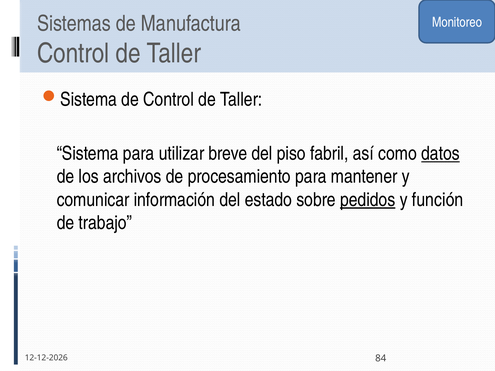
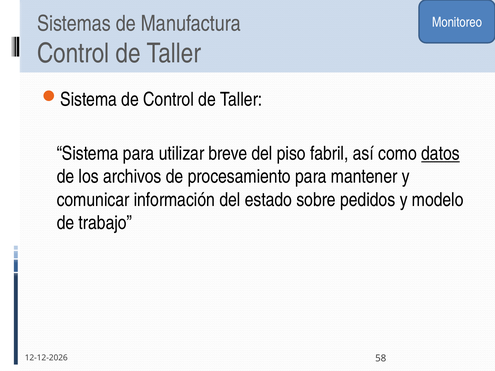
pedidos underline: present -> none
función: función -> modelo
84: 84 -> 58
